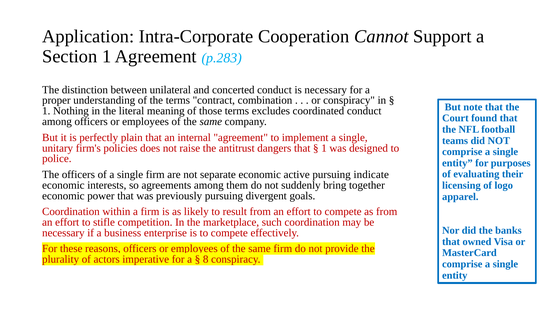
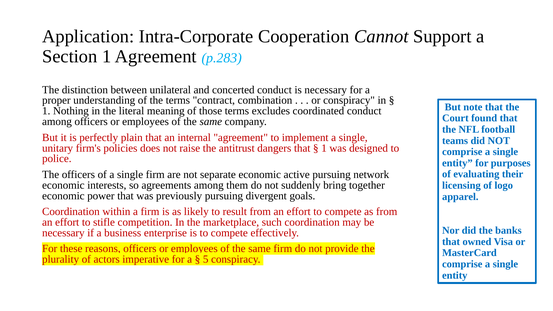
indicate: indicate -> network
8: 8 -> 5
